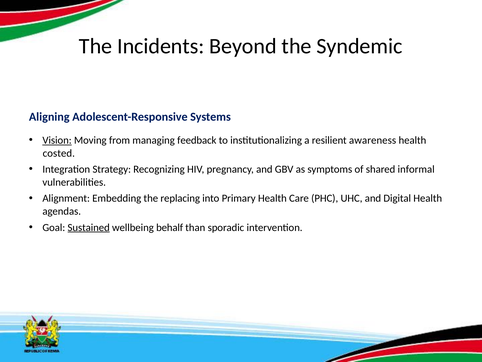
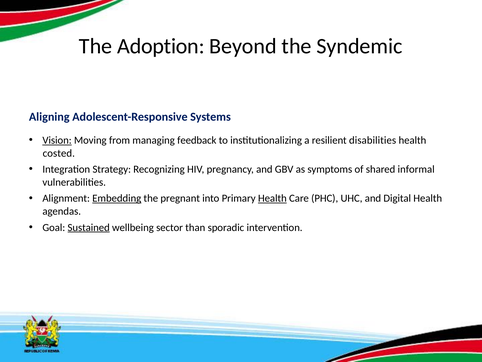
Incidents: Incidents -> Adoption
awareness: awareness -> disabilities
Embedding underline: none -> present
replacing: replacing -> pregnant
Health at (272, 198) underline: none -> present
behalf: behalf -> sector
